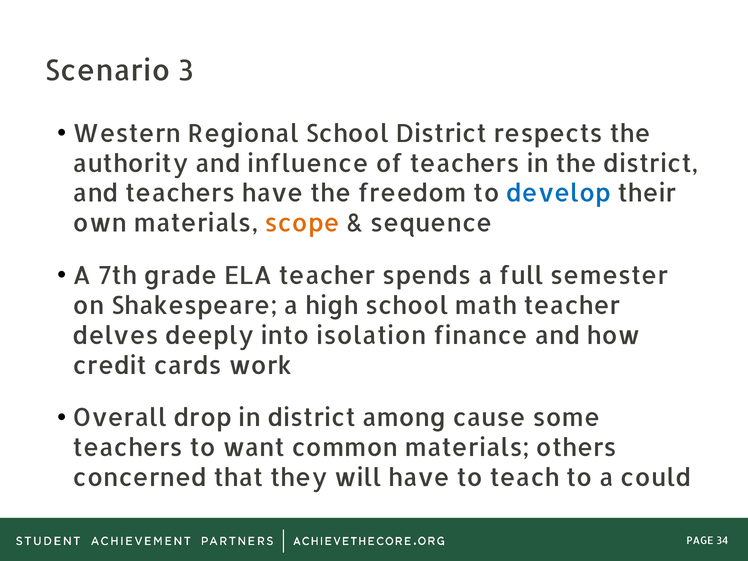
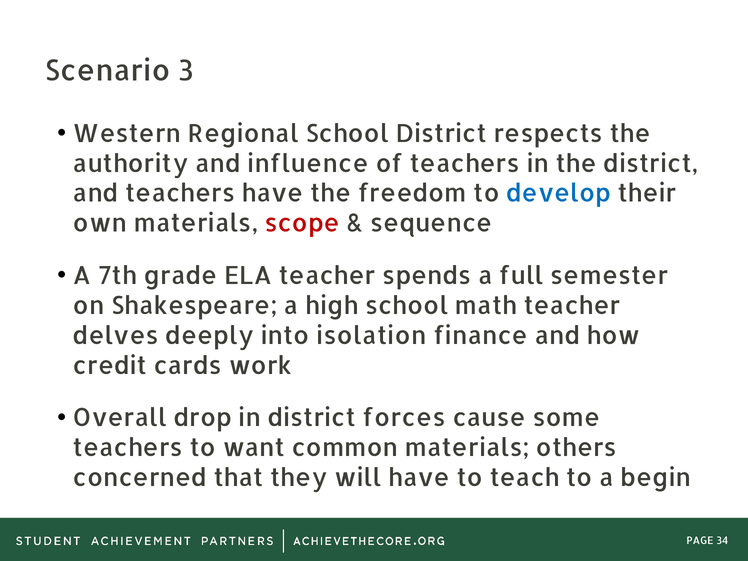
scope colour: orange -> red
among: among -> forces
could: could -> begin
